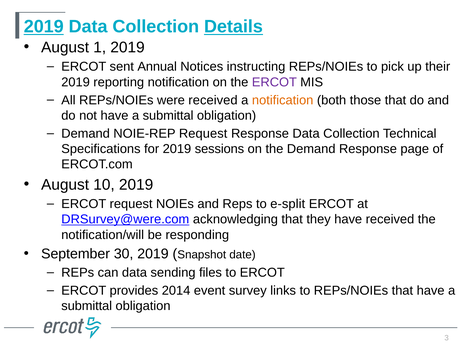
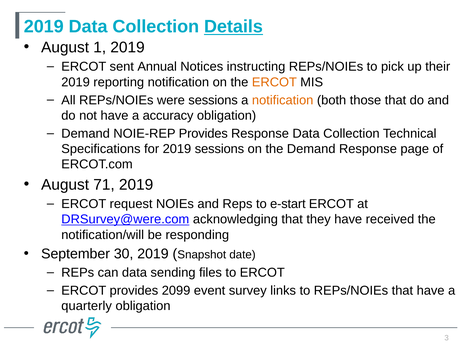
2019 at (44, 27) underline: present -> none
ERCOT at (274, 82) colour: purple -> orange
were received: received -> sessions
not have a submittal: submittal -> accuracy
NOIE-REP Request: Request -> Provides
10: 10 -> 71
e-split: e-split -> e-start
2014: 2014 -> 2099
submittal at (87, 306): submittal -> quarterly
